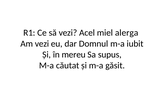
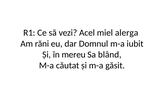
Am vezi: vezi -> răni
supus: supus -> blând
